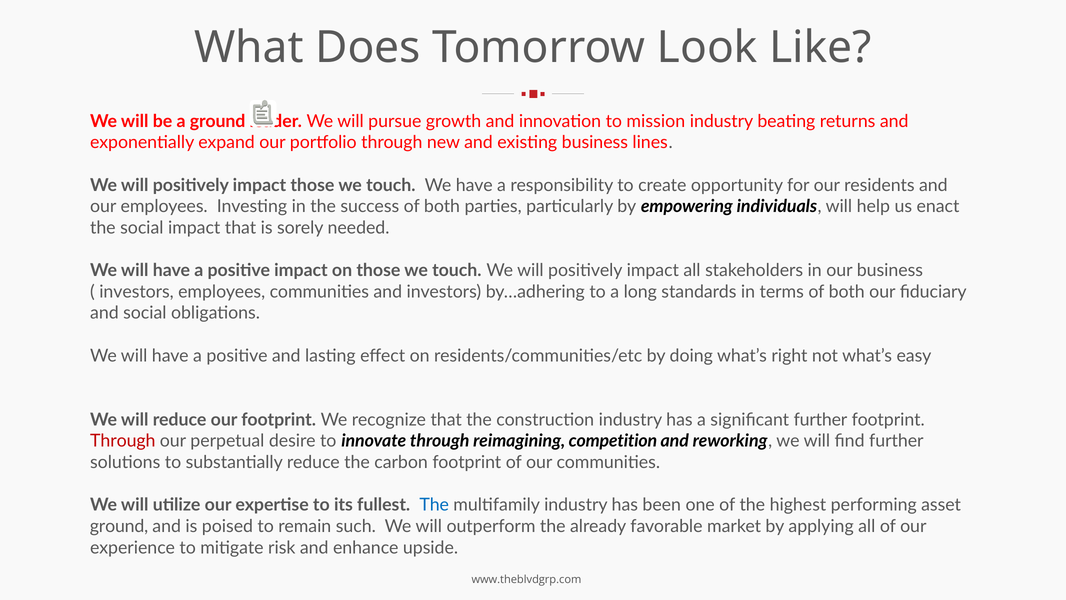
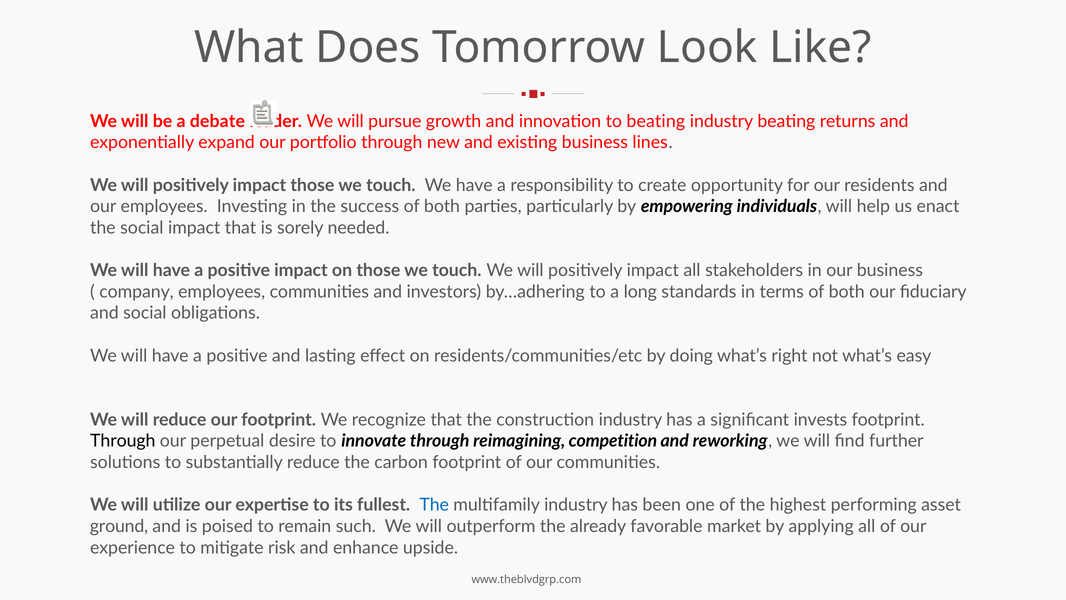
a ground: ground -> debate
to mission: mission -> beating
investors at (137, 292): investors -> company
significant further: further -> invests
Through at (123, 441) colour: red -> black
